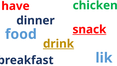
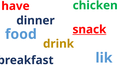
drink underline: present -> none
